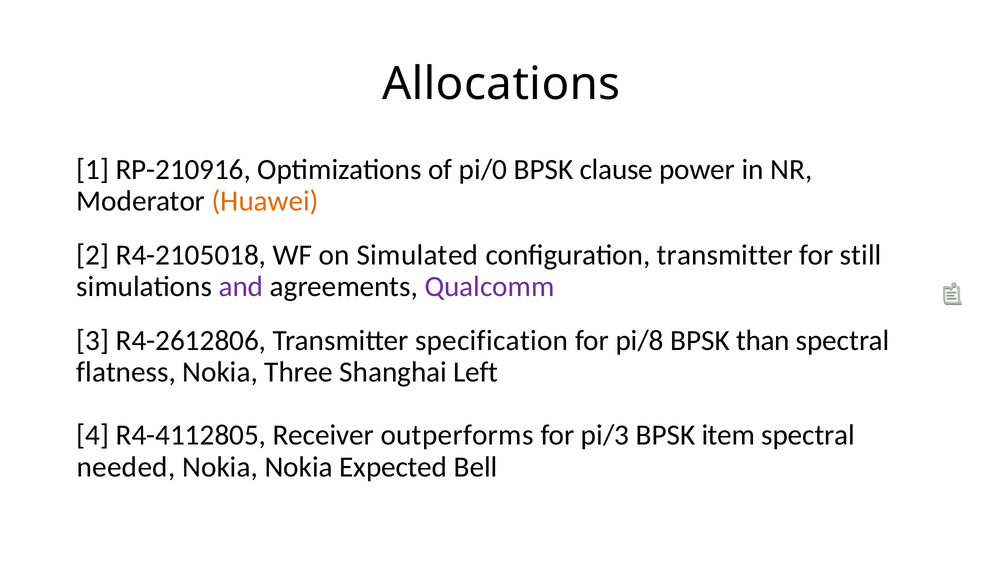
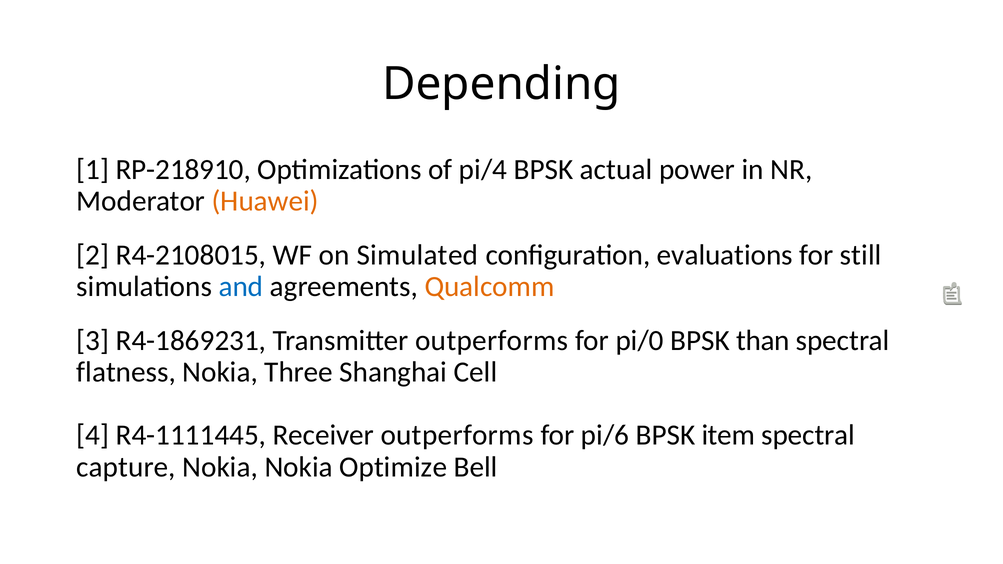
Allocations: Allocations -> Depending
RP-210916: RP-210916 -> RP-218910
pi/0: pi/0 -> pi/4
clause: clause -> actual
R4-2105018: R4-2105018 -> R4-2108015
configuration transmitter: transmitter -> evaluations
and colour: purple -> blue
Qualcomm colour: purple -> orange
R4-2612806: R4-2612806 -> R4-1869231
Transmitter specification: specification -> outperforms
pi/8: pi/8 -> pi/0
Left: Left -> Cell
R4-4112805: R4-4112805 -> R4-1111445
pi/3: pi/3 -> pi/6
needed: needed -> capture
Expected: Expected -> Optimize
